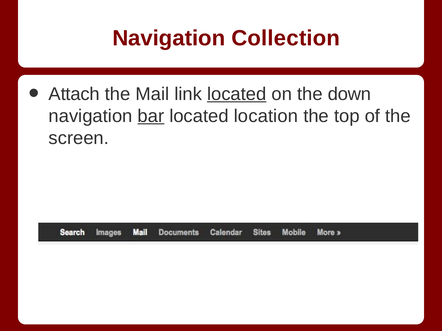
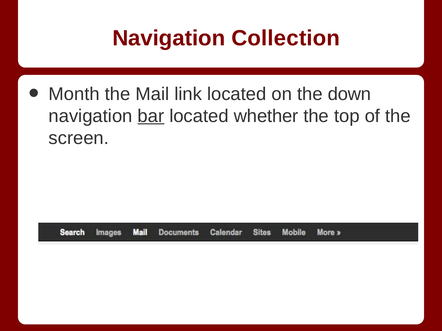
Attach: Attach -> Month
located at (237, 94) underline: present -> none
location: location -> whether
